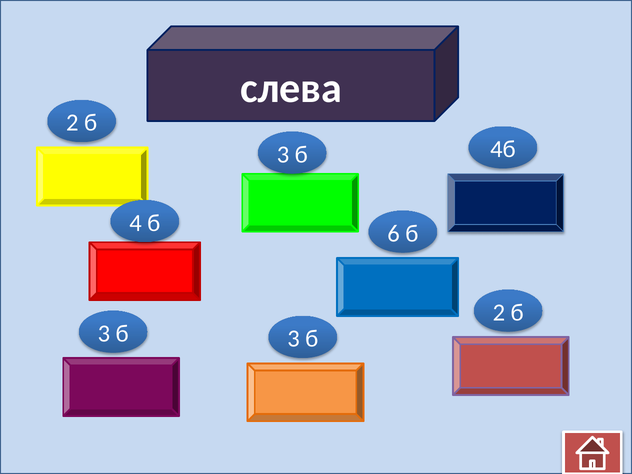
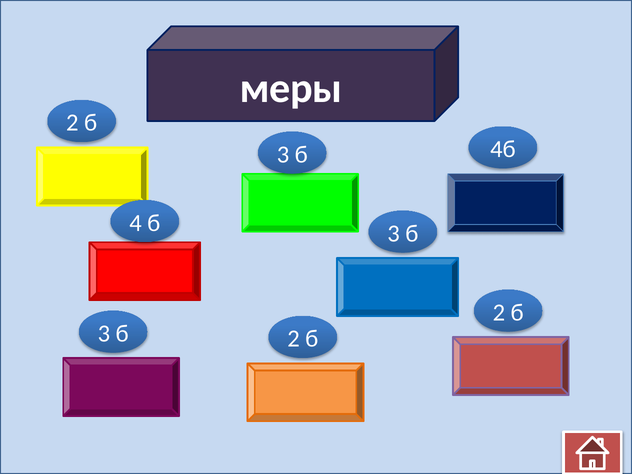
слева: слева -> меры
4 б 6: 6 -> 3
3 at (294, 339): 3 -> 2
